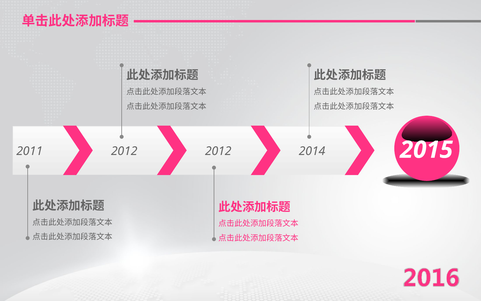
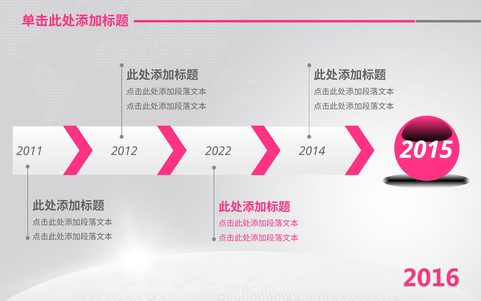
2012 2012: 2012 -> 2022
